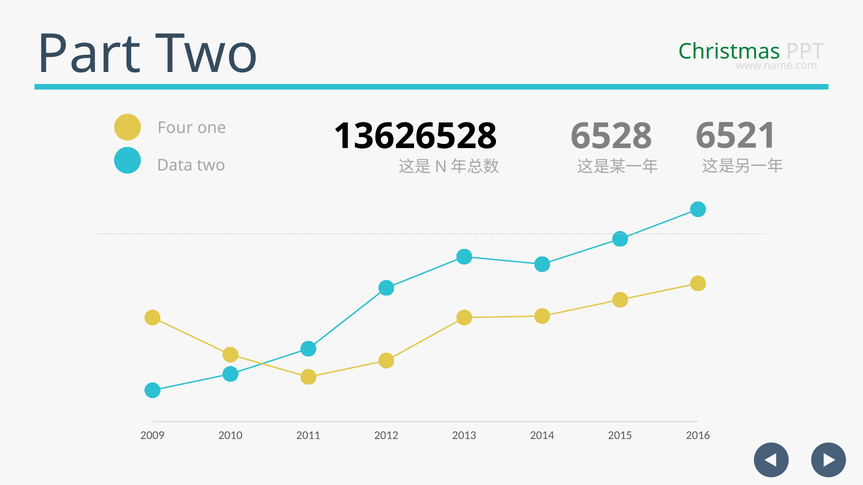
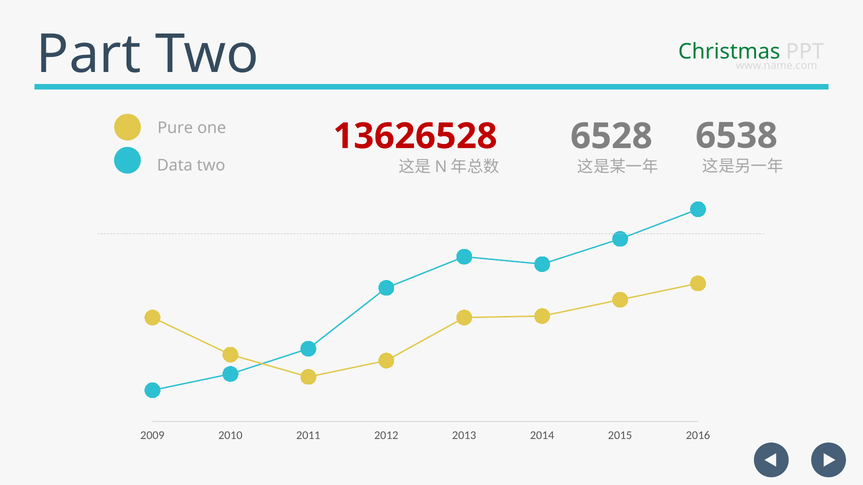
Four: Four -> Pure
6521: 6521 -> 6538
13626528 colour: black -> red
